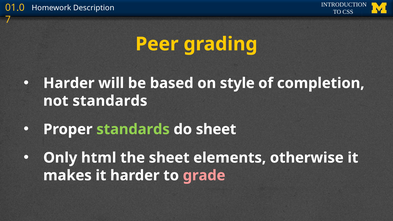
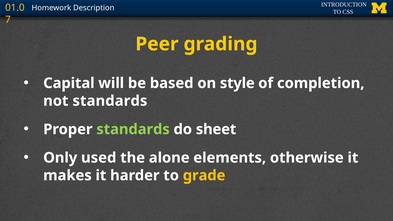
Harder at (69, 83): Harder -> Capital
html: html -> used
the sheet: sheet -> alone
grade colour: pink -> yellow
